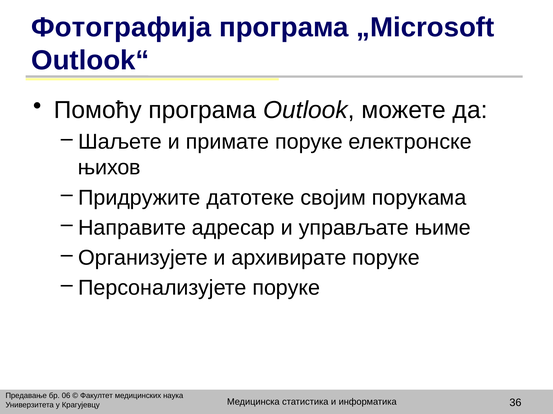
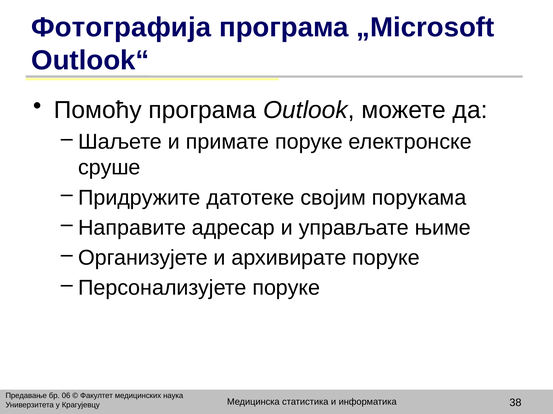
њихов: њихов -> сруше
36: 36 -> 38
